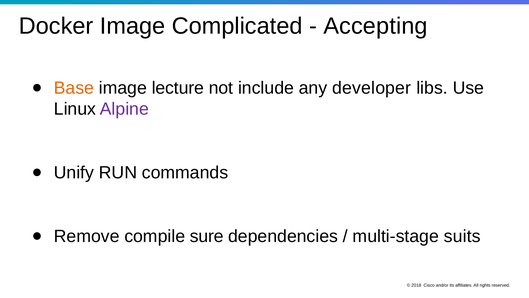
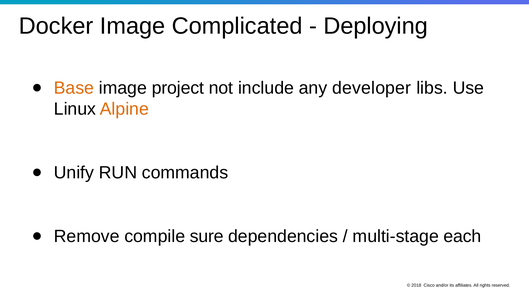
Accepting: Accepting -> Deploying
lecture: lecture -> project
Alpine colour: purple -> orange
suits: suits -> each
